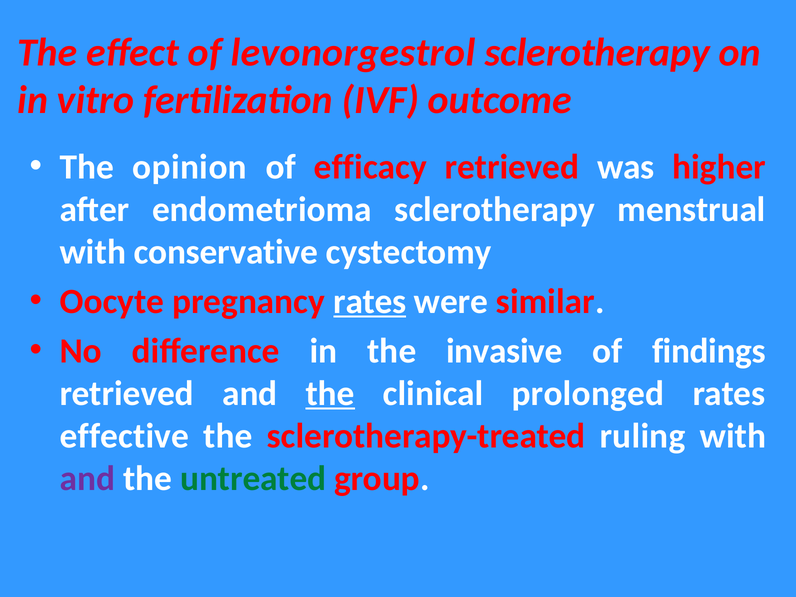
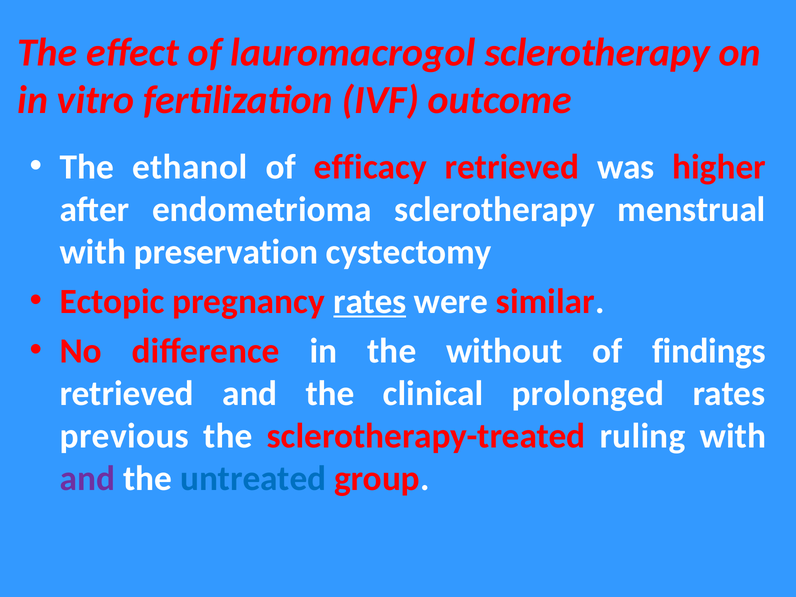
levonorgestrol: levonorgestrol -> lauromacrogol
opinion: opinion -> ethanol
conservative: conservative -> preservation
Oocyte: Oocyte -> Ectopic
invasive: invasive -> without
the at (330, 393) underline: present -> none
effective: effective -> previous
untreated colour: green -> blue
